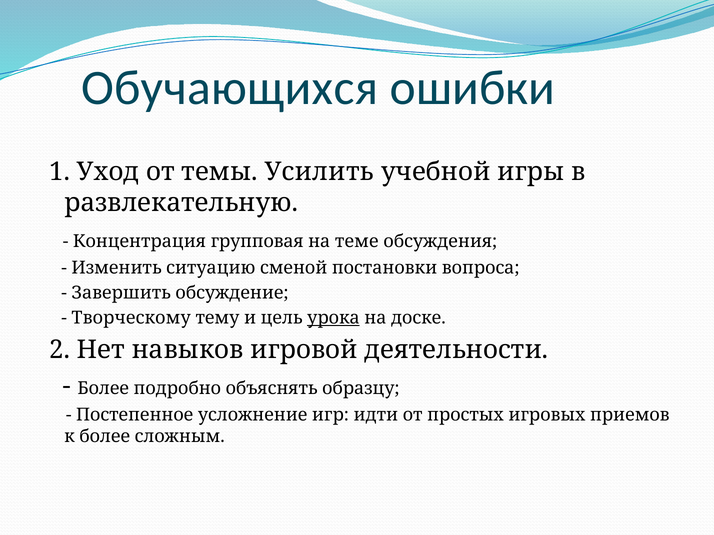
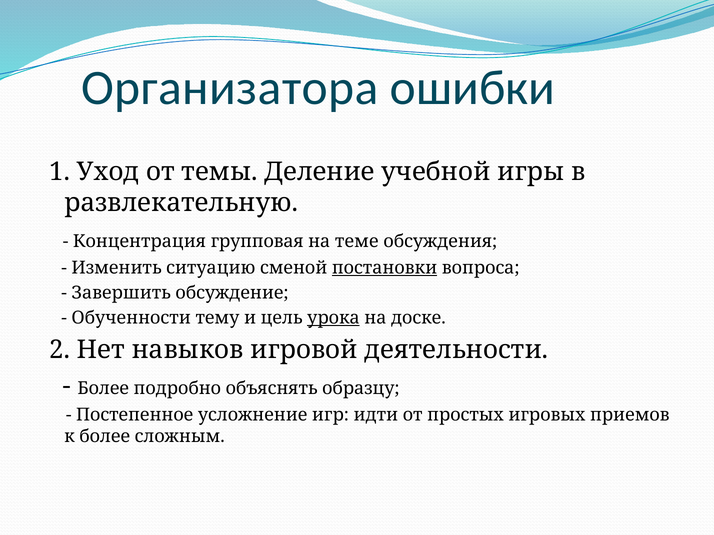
Обучающихся: Обучающихся -> Организатора
Усилить: Усилить -> Деление
постановки underline: none -> present
Творческому: Творческому -> Обученности
